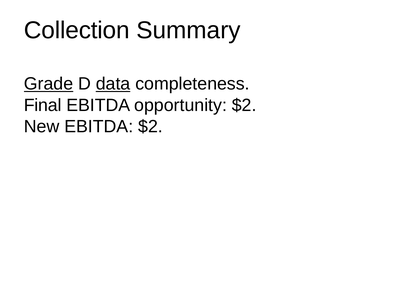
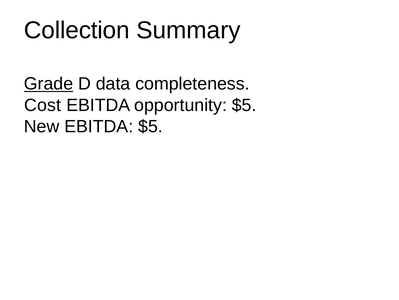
data underline: present -> none
Final: Final -> Cost
opportunity $2: $2 -> $5
EBITDA $2: $2 -> $5
